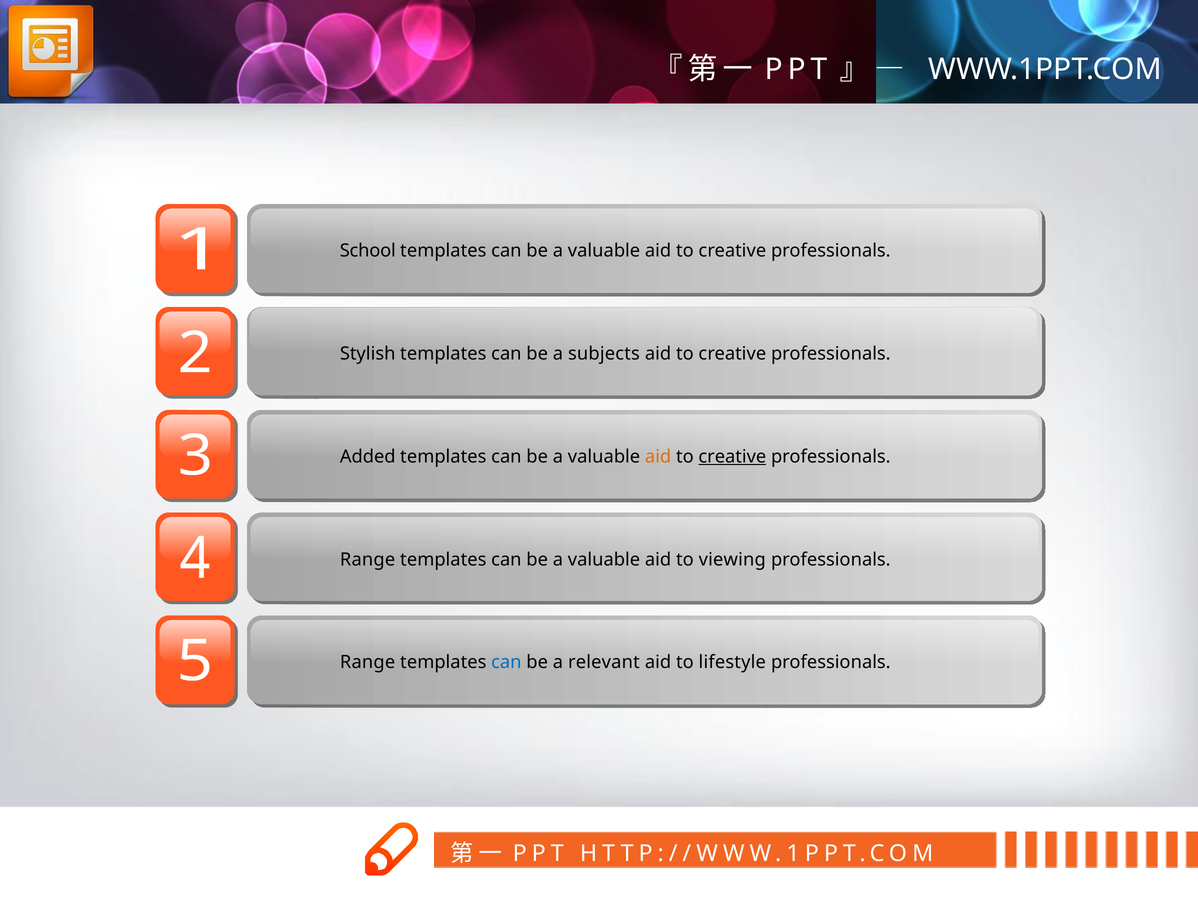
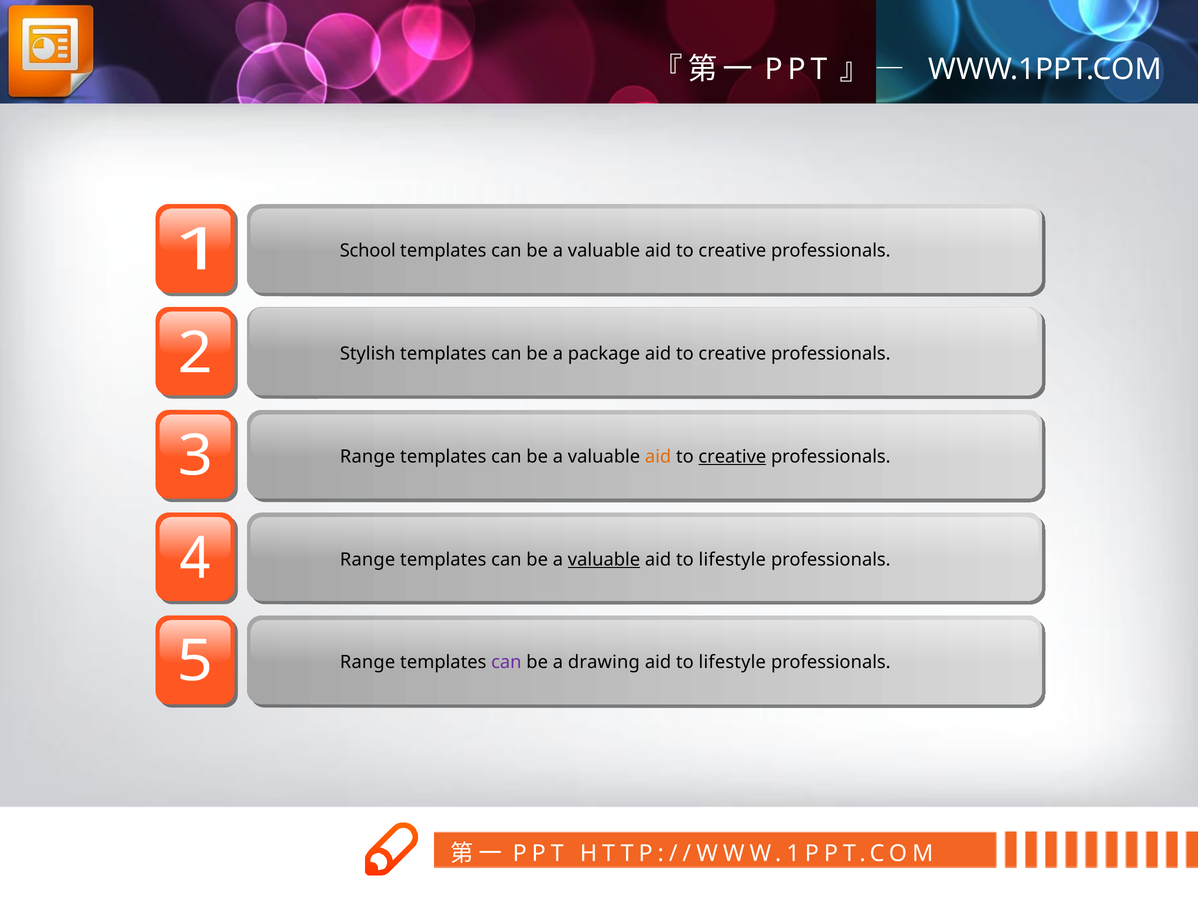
subjects: subjects -> package
Added at (368, 456): Added -> Range
valuable at (604, 559) underline: none -> present
viewing at (732, 559): viewing -> lifestyle
can at (506, 662) colour: blue -> purple
relevant: relevant -> drawing
